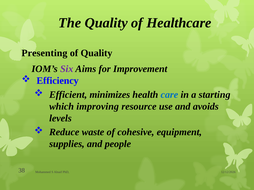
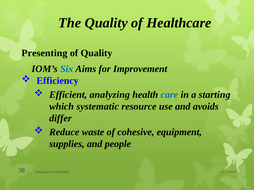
Six colour: purple -> blue
minimizes: minimizes -> analyzing
improving: improving -> systematic
levels: levels -> differ
